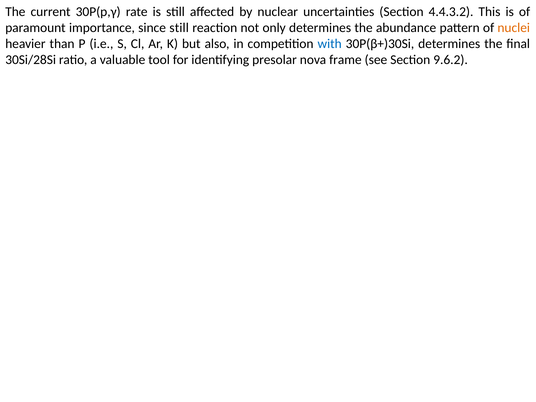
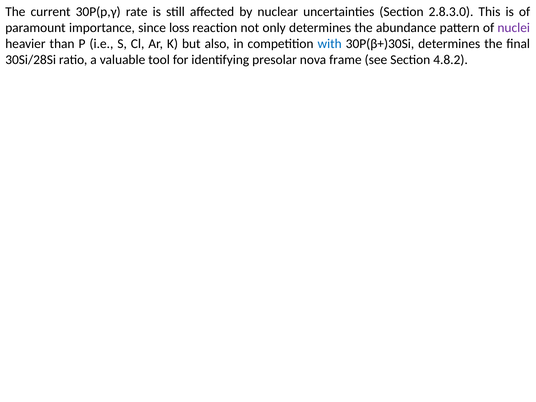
4.4.3.2: 4.4.3.2 -> 2.8.3.0
since still: still -> loss
nuclei colour: orange -> purple
9.6.2: 9.6.2 -> 4.8.2
